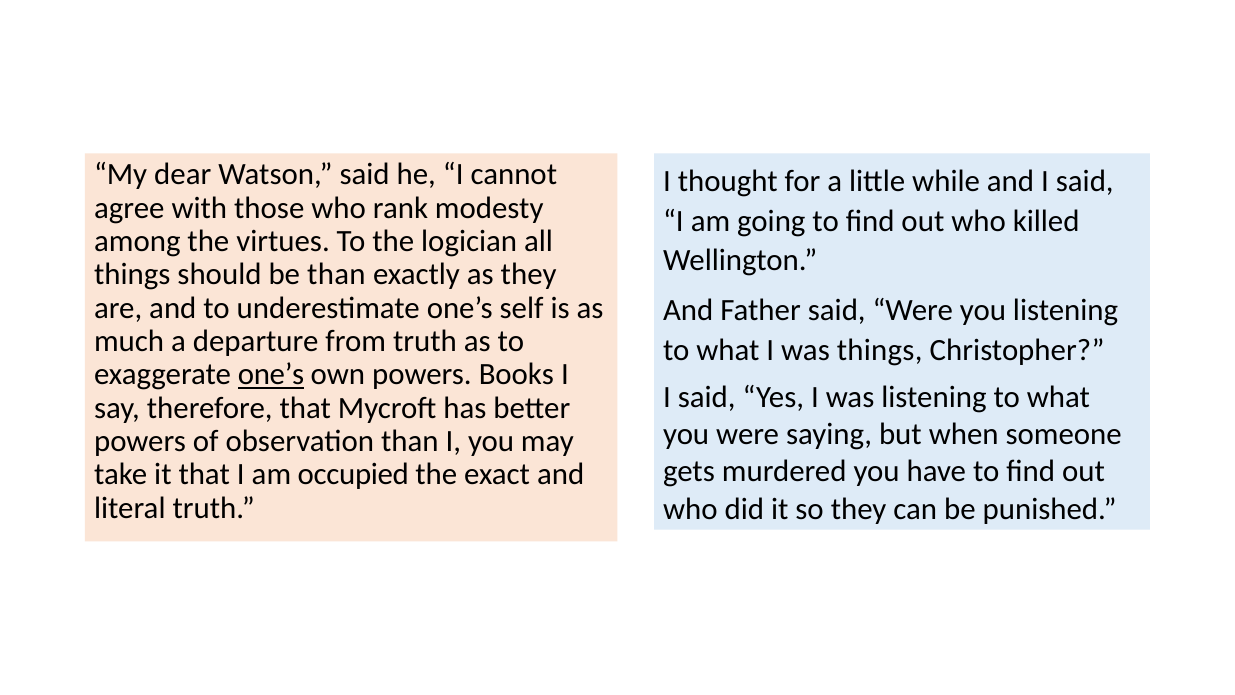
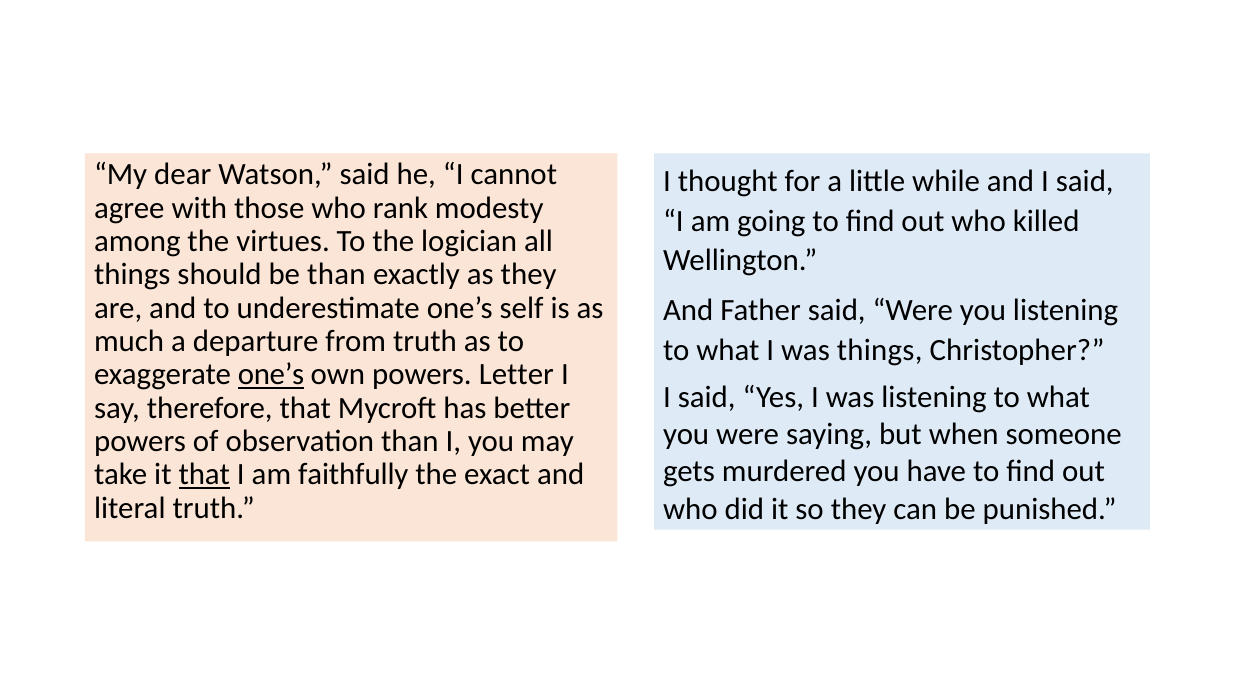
Books: Books -> Letter
that at (204, 475) underline: none -> present
occupied: occupied -> faithfully
